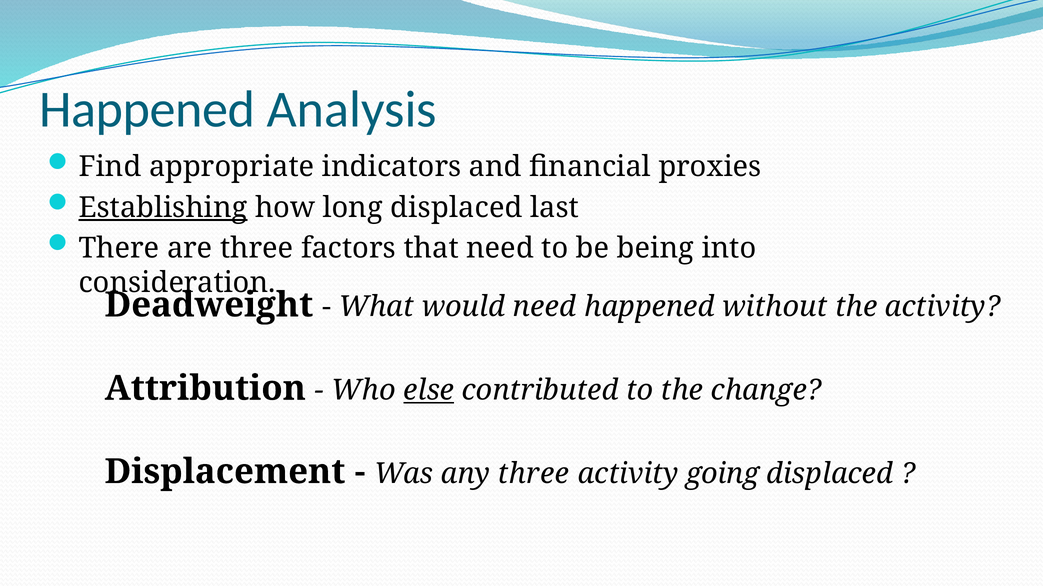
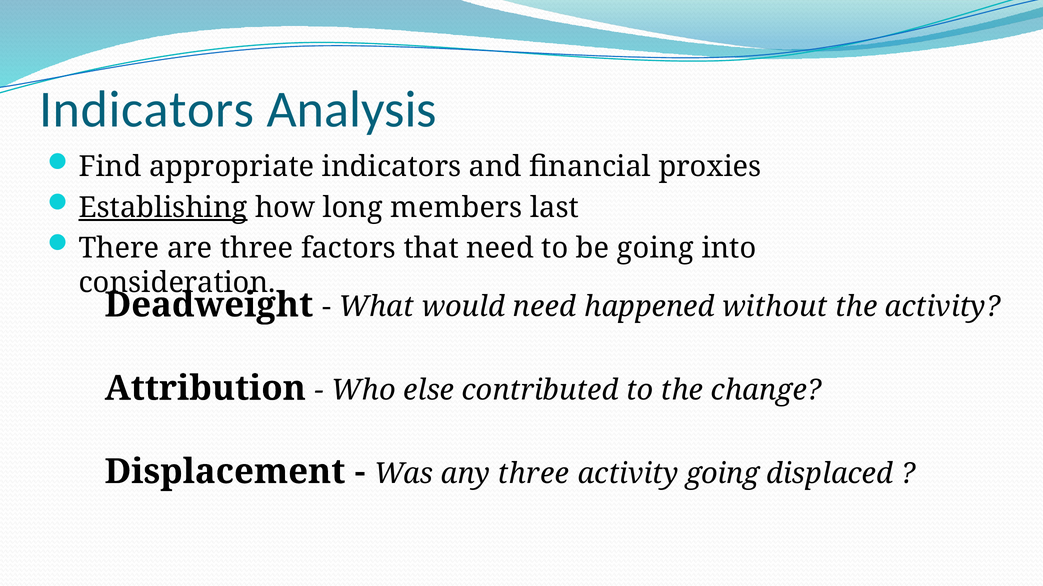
Happened at (147, 110): Happened -> Indicators
long displaced: displaced -> members
be being: being -> going
else underline: present -> none
